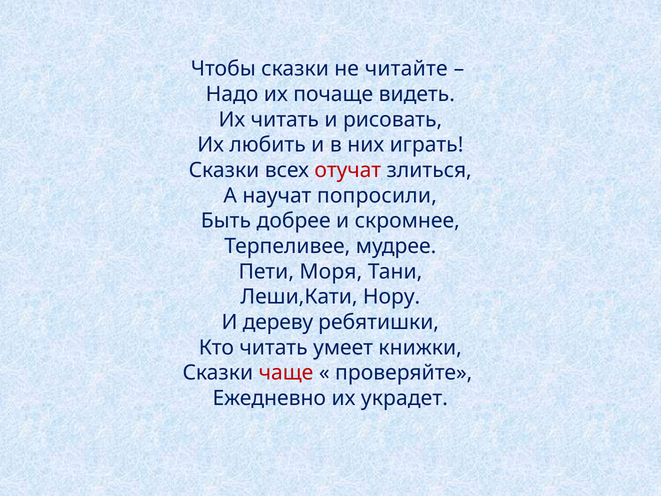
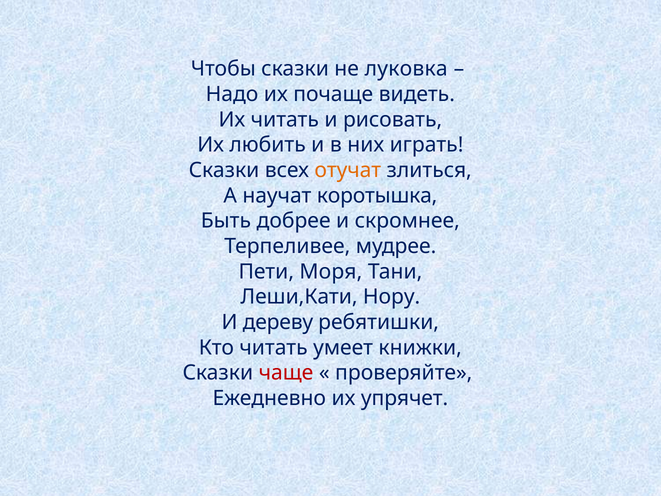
читайте: читайте -> луковка
отучат colour: red -> orange
попросили: попросили -> коротышка
украдет: украдет -> упрячет
